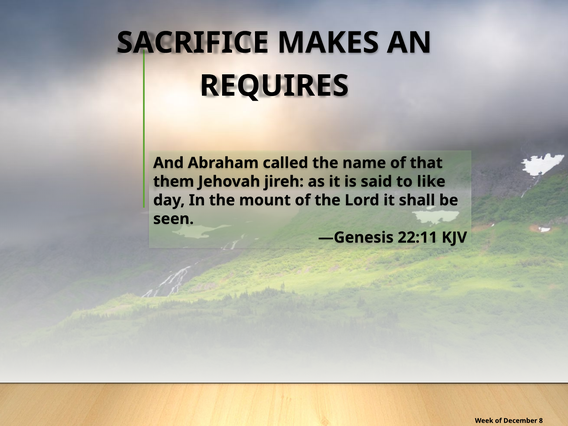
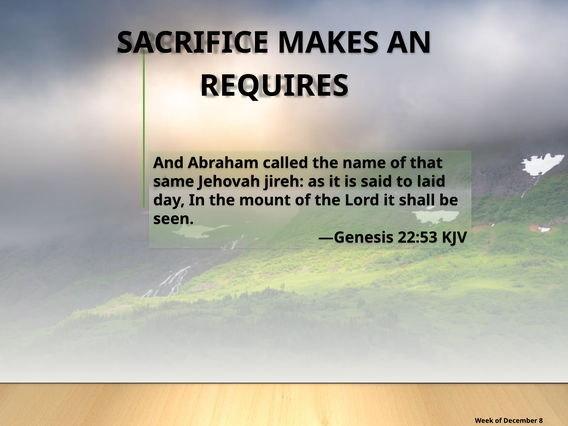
them: them -> same
like: like -> laid
22:11: 22:11 -> 22:53
